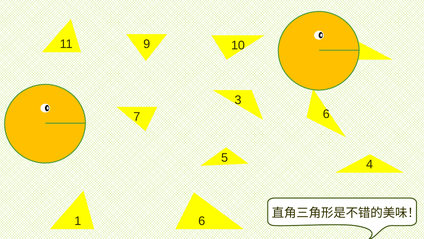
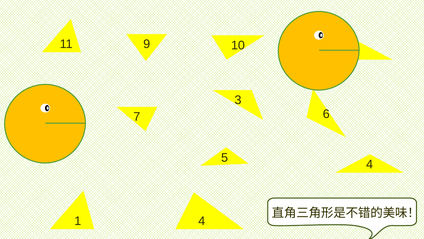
1 6: 6 -> 4
